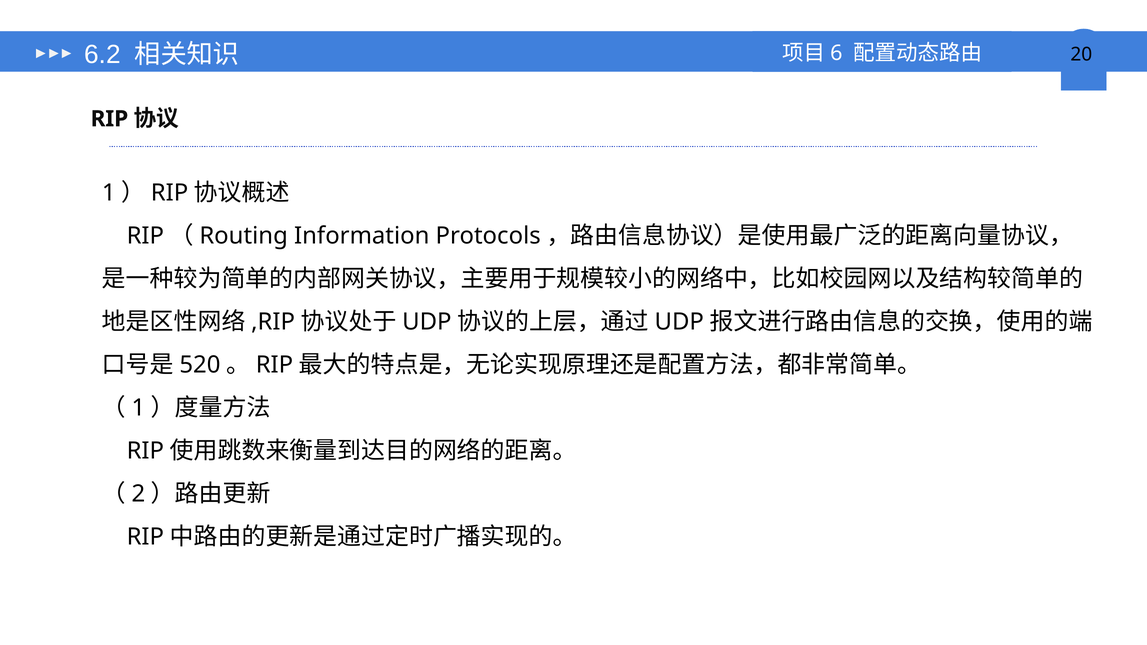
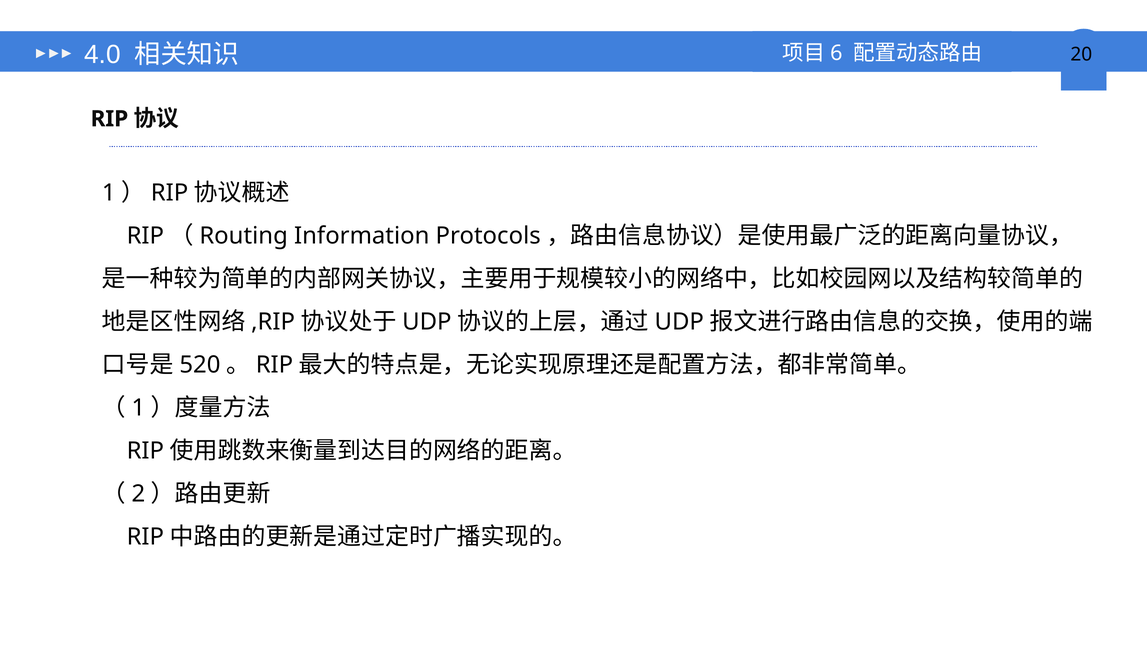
6.2: 6.2 -> 4.0
